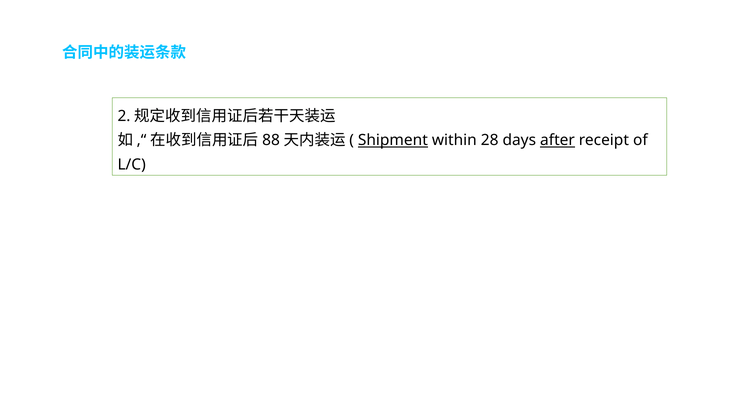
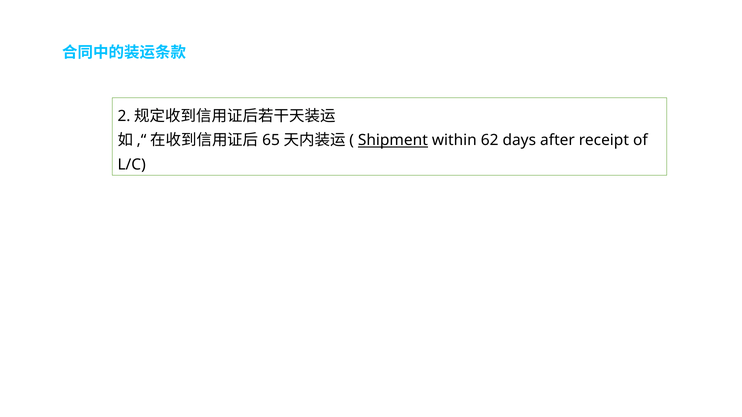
88: 88 -> 65
28: 28 -> 62
after underline: present -> none
